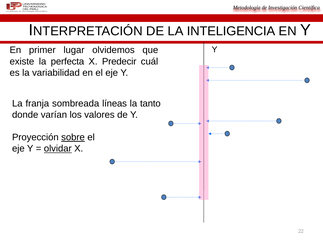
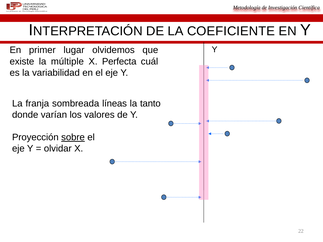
INTELIGENCIA: INTELIGENCIA -> COEFICIENTE
perfecta: perfecta -> múltiple
Predecir: Predecir -> Perfecta
olvidar underline: present -> none
